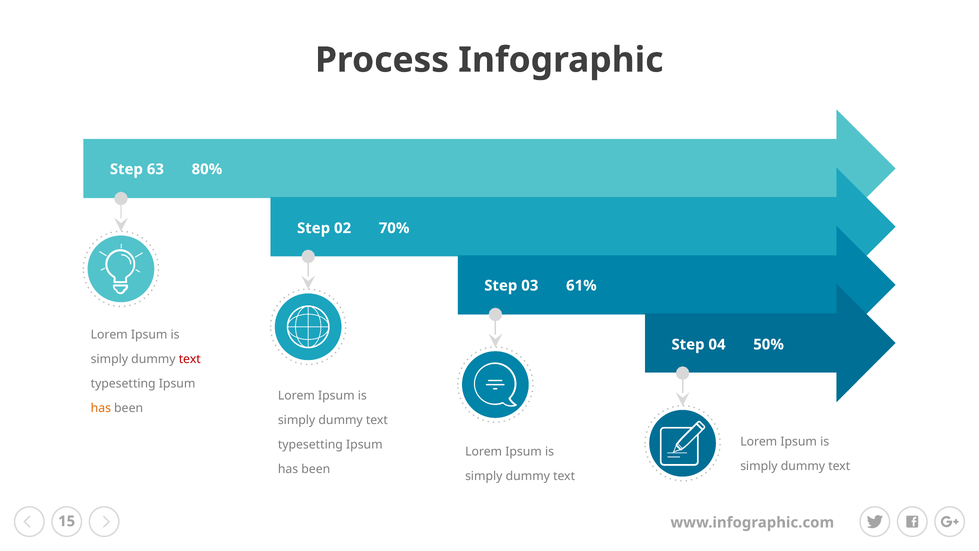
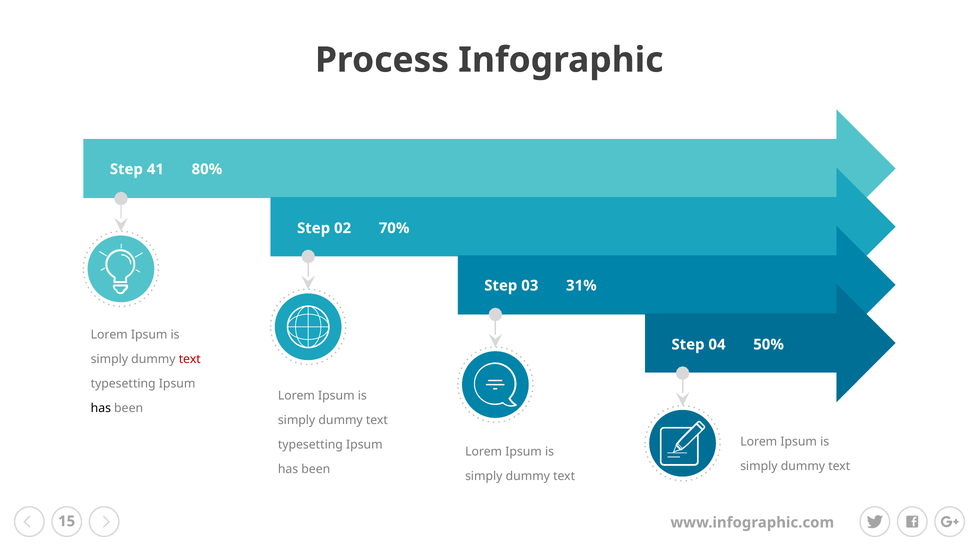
63: 63 -> 41
61%: 61% -> 31%
has at (101, 408) colour: orange -> black
